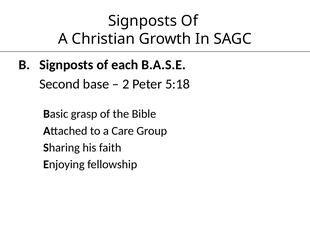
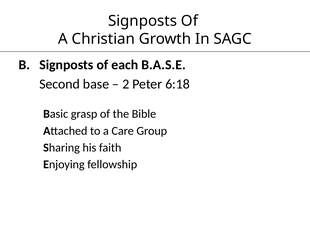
5:18: 5:18 -> 6:18
